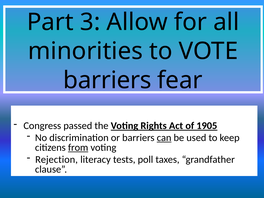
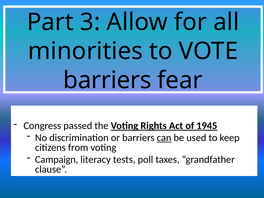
1905: 1905 -> 1945
from underline: present -> none
Rejection: Rejection -> Campaign
